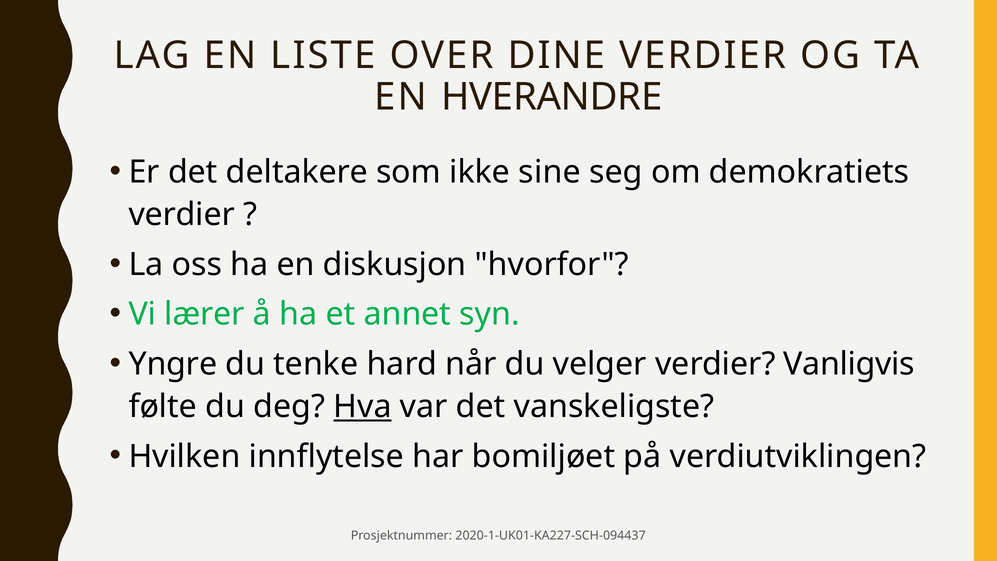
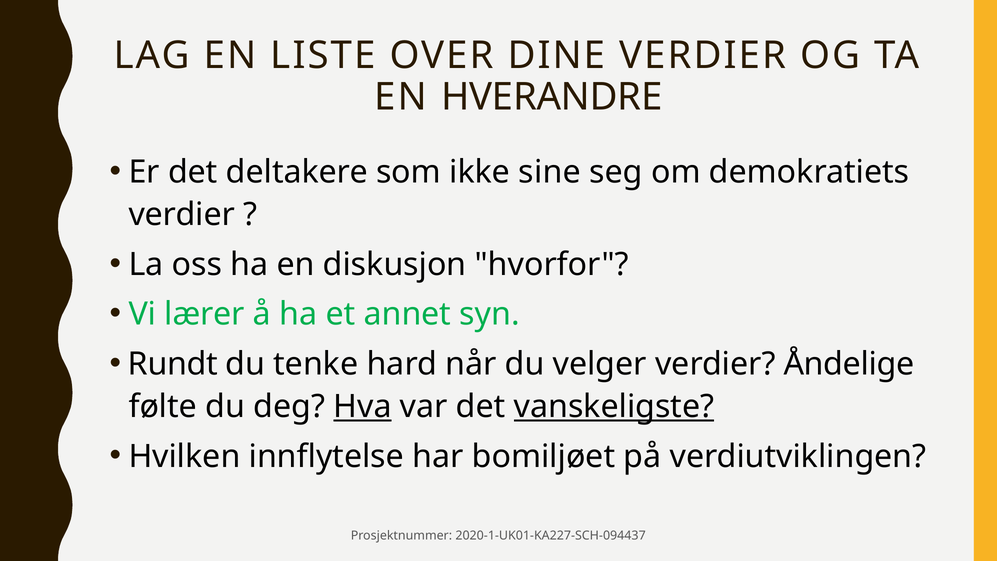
Yngre: Yngre -> Rundt
Vanligvis: Vanligvis -> Åndelige
vanskeligste underline: none -> present
